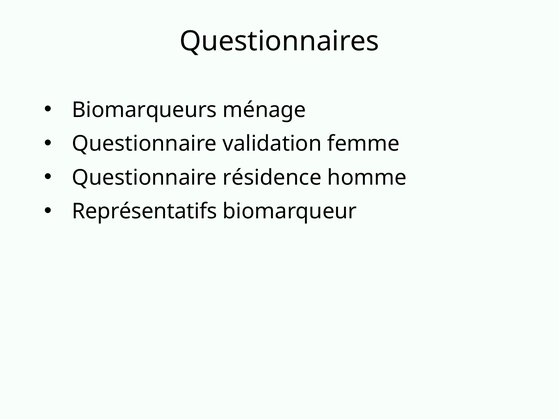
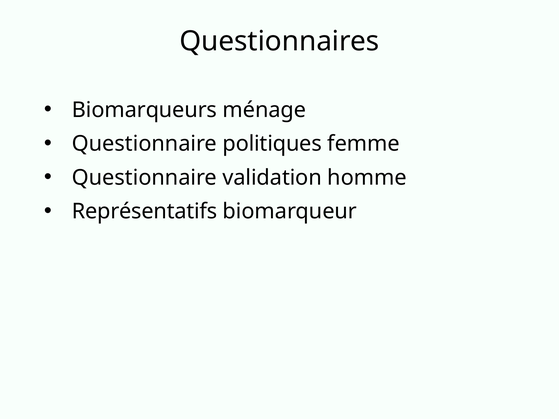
validation: validation -> politiques
résidence: résidence -> validation
